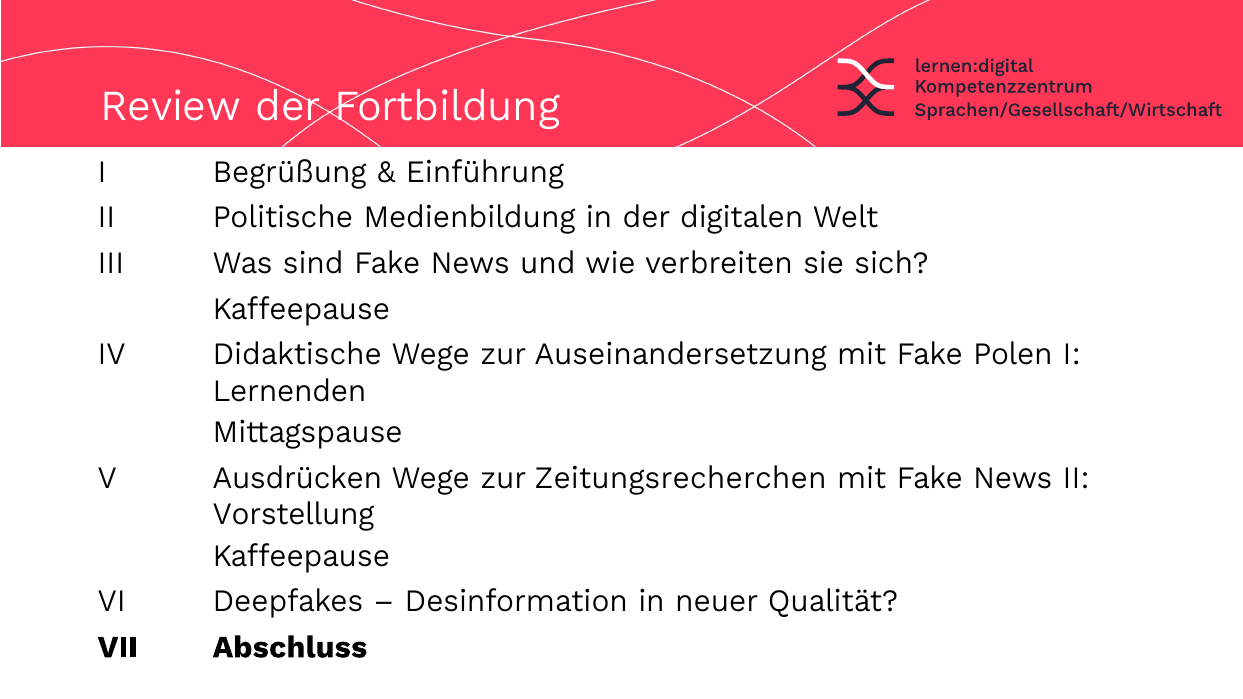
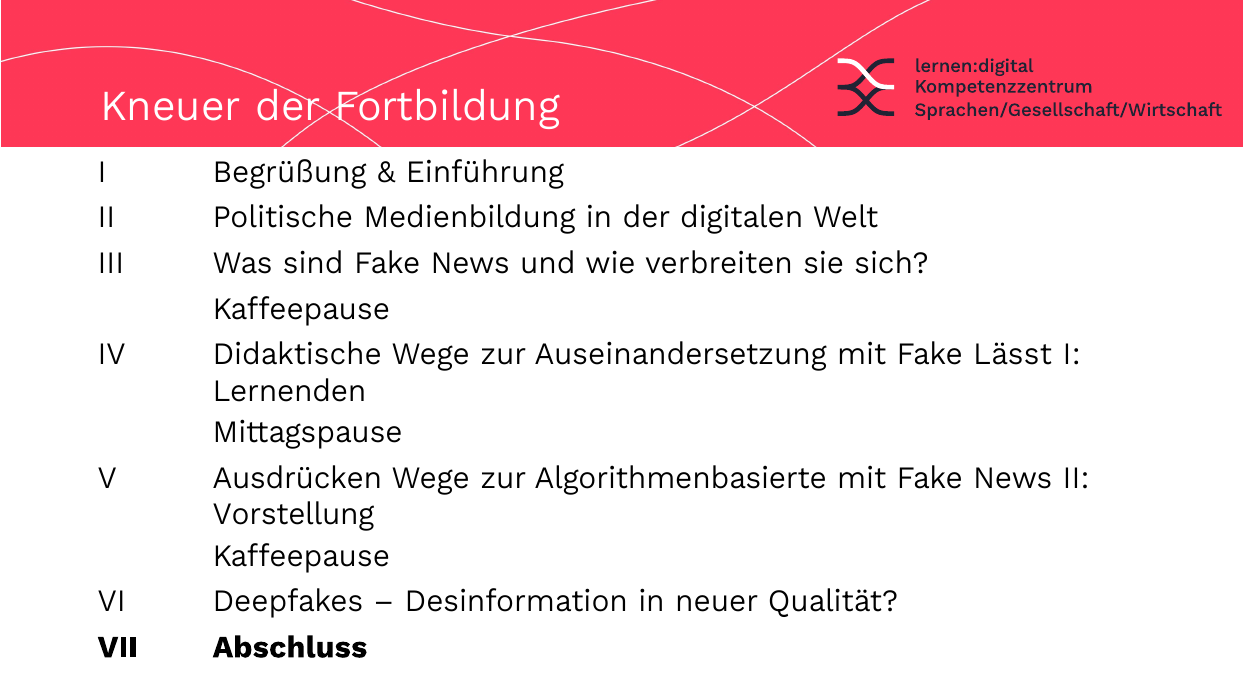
Review: Review -> Kneuer
Polen: Polen -> Lässt
Zeitungsrecherchen: Zeitungsrecherchen -> Algorithmenbasierte
